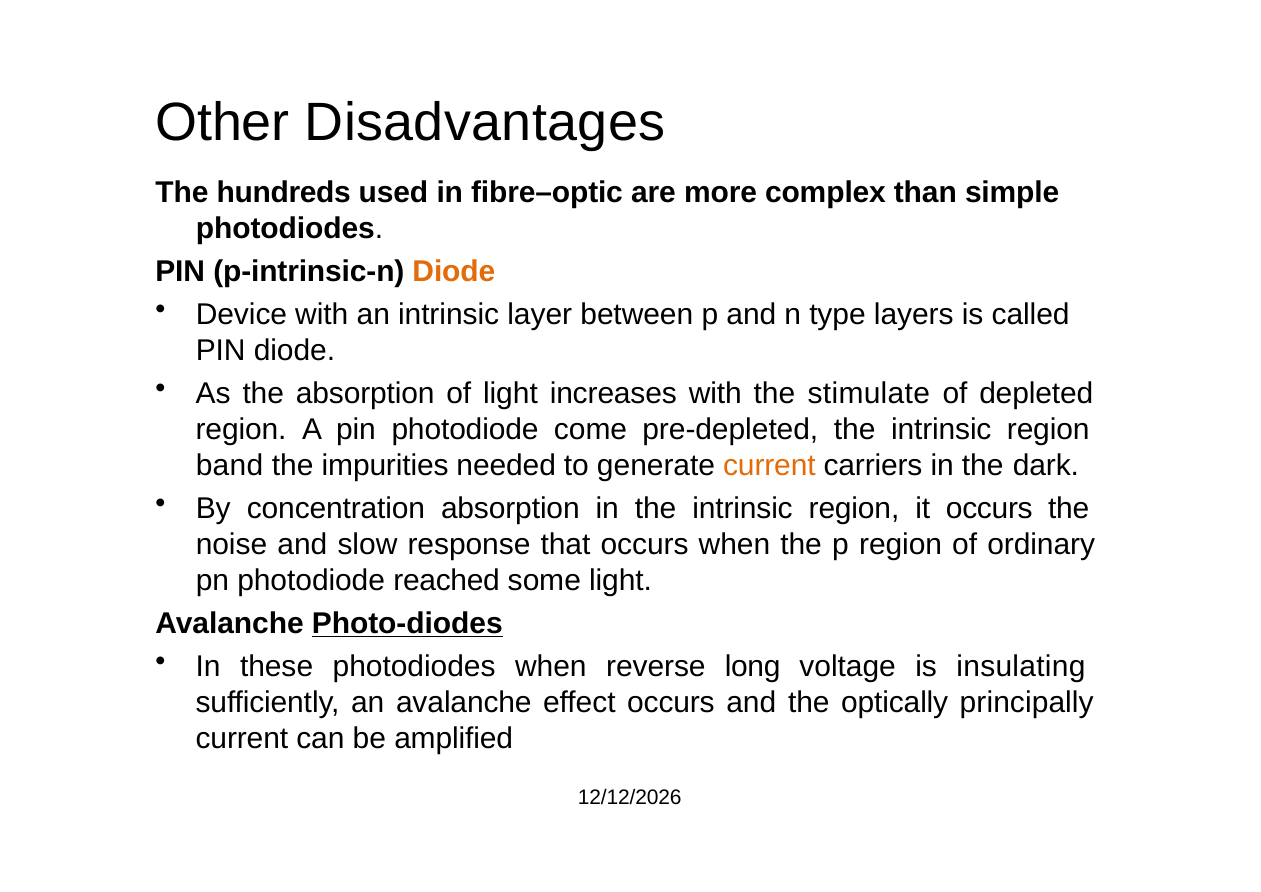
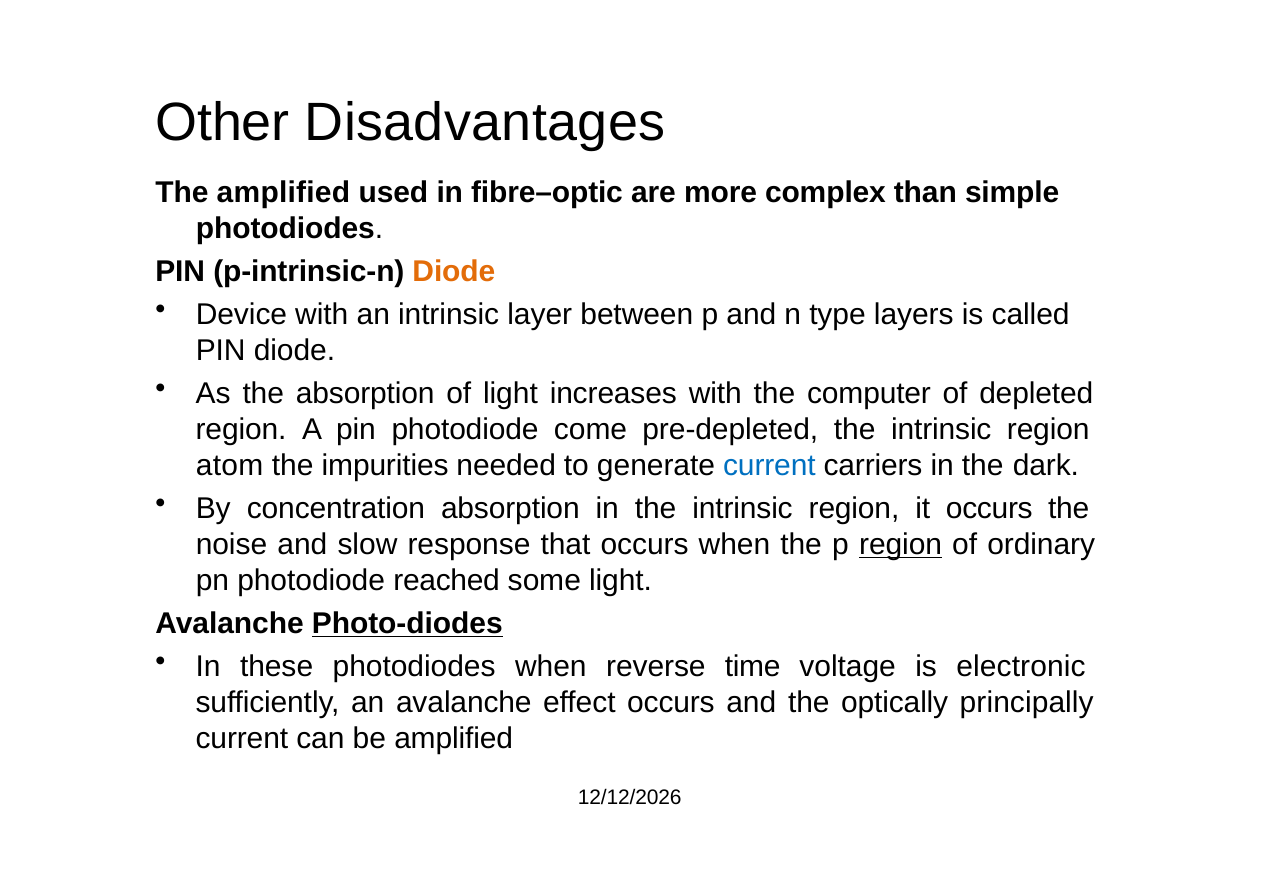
The hundreds: hundreds -> amplified
stimulate: stimulate -> computer
band: band -> atom
current at (769, 466) colour: orange -> blue
region at (901, 545) underline: none -> present
long: long -> time
insulating: insulating -> electronic
